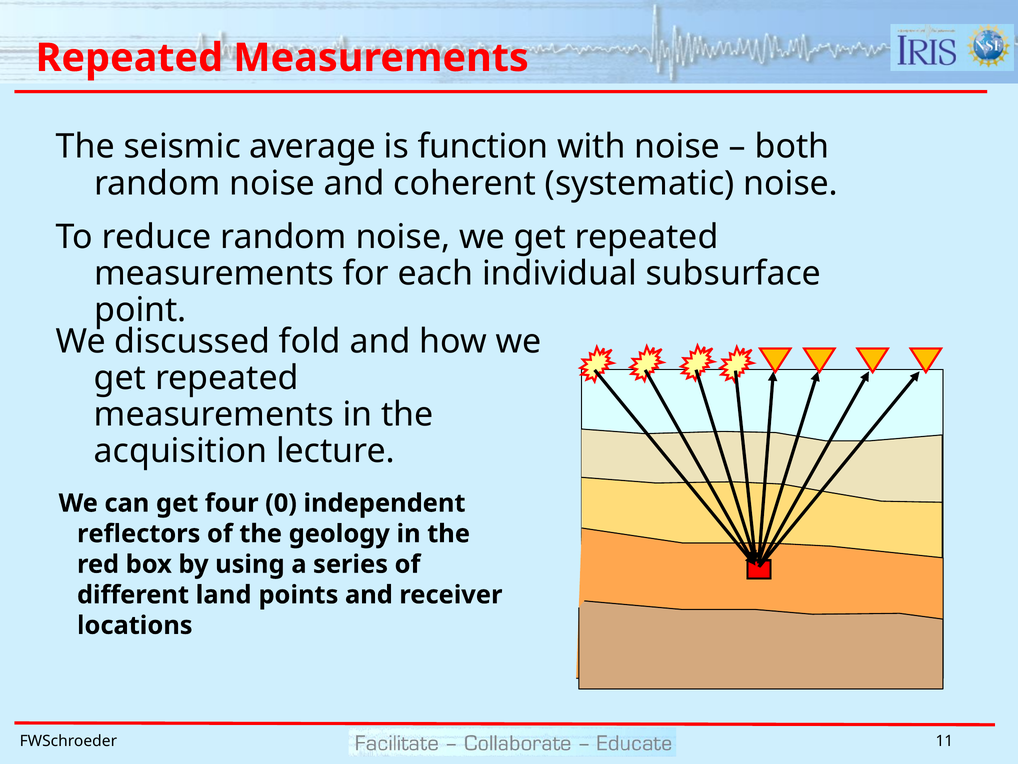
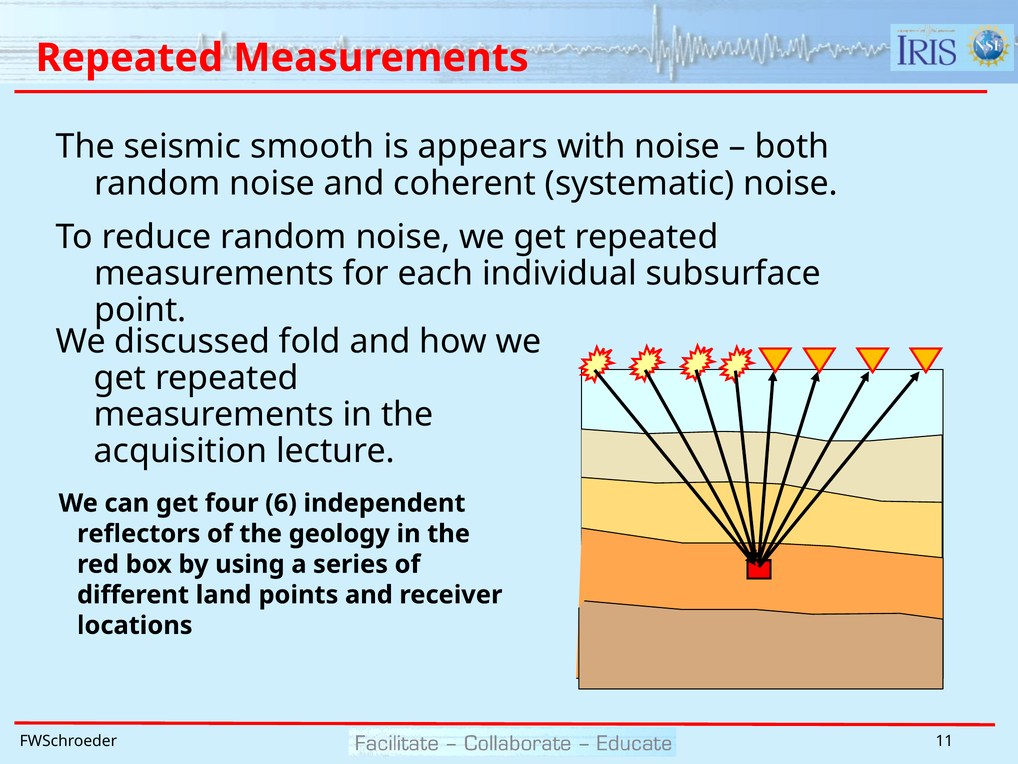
average: average -> smooth
function: function -> appears
0: 0 -> 6
